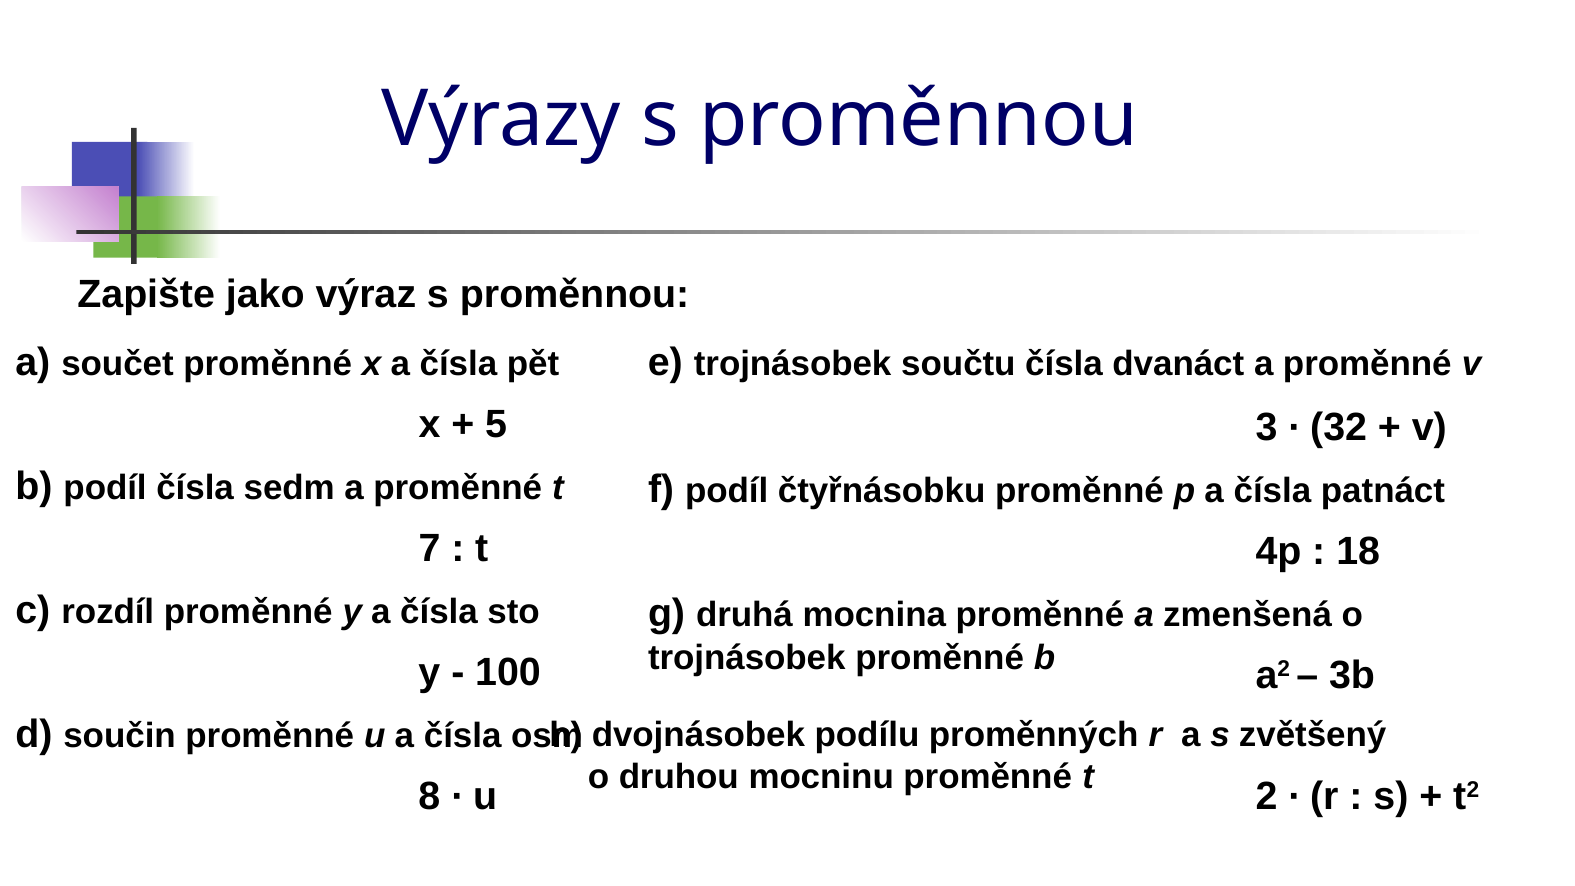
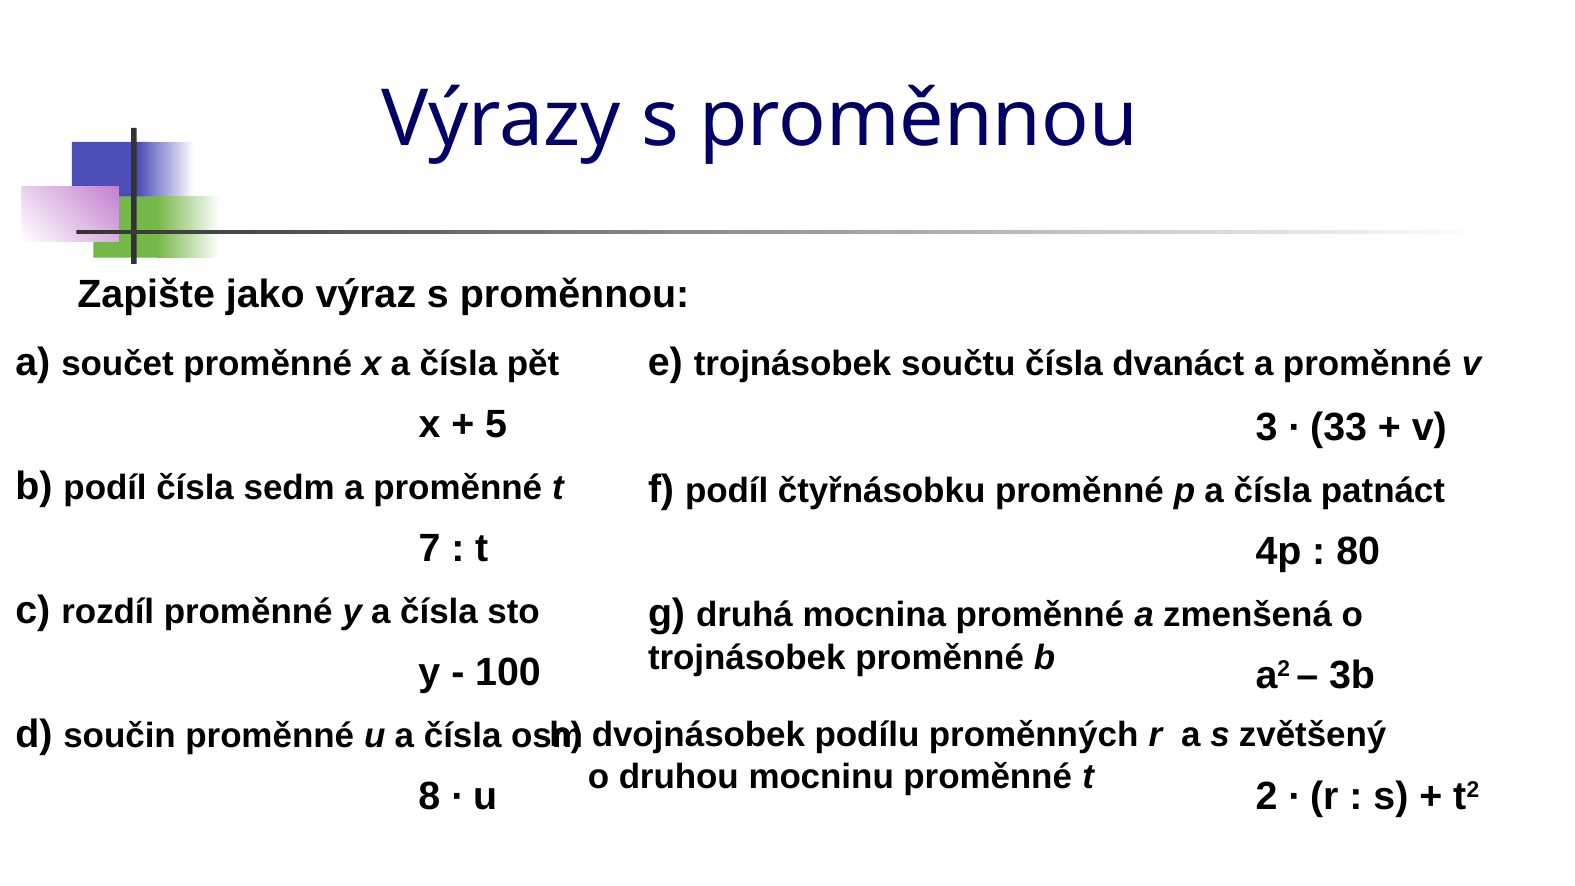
32: 32 -> 33
18: 18 -> 80
